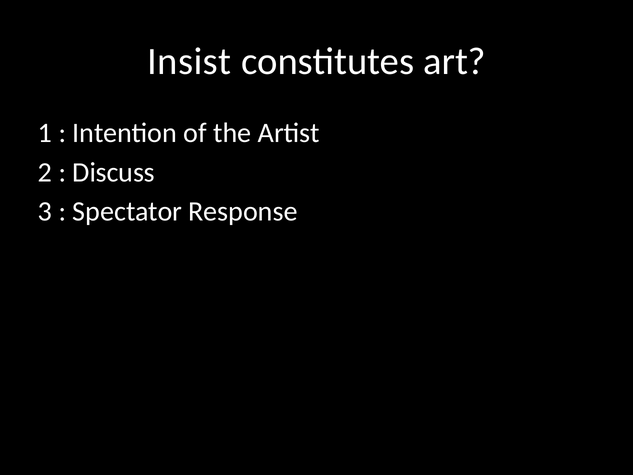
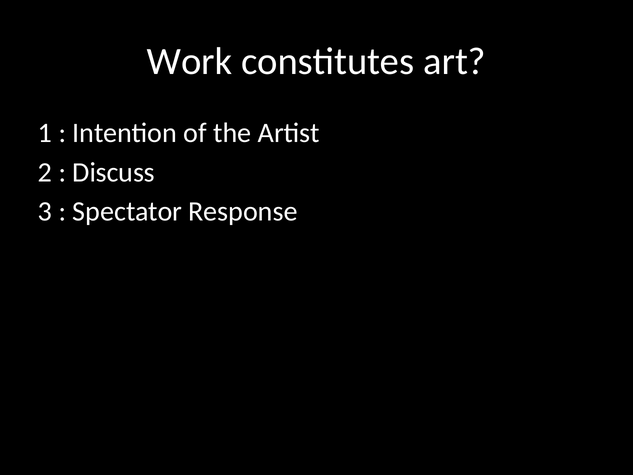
Insist: Insist -> Work
